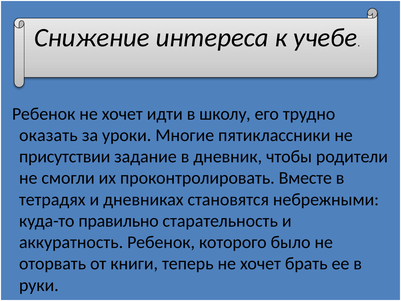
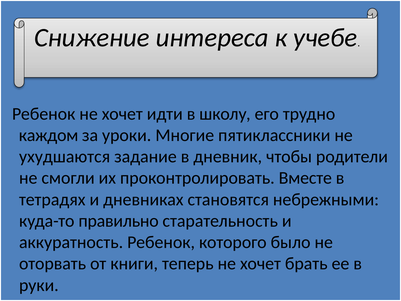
оказать: оказать -> каждом
присутствии: присутствии -> ухудшаются
